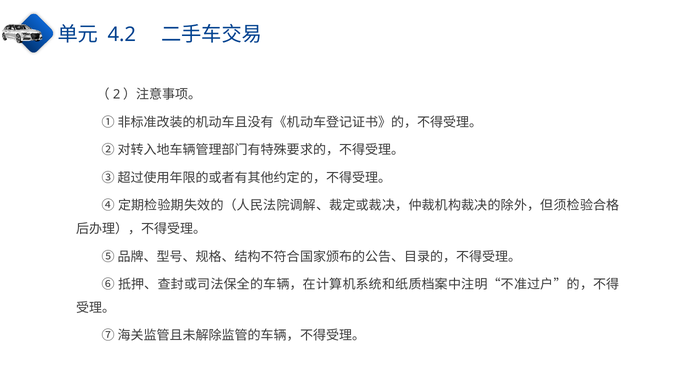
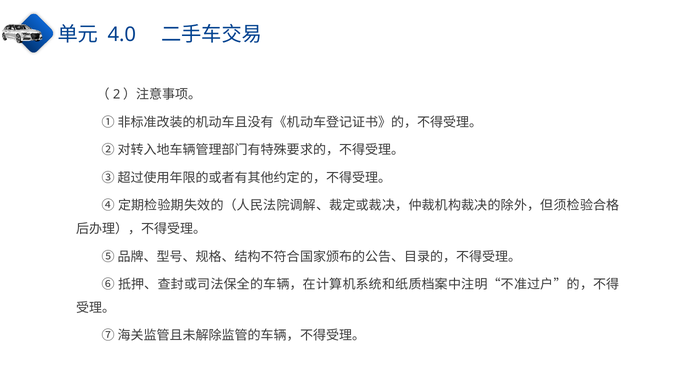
4.2: 4.2 -> 4.0
